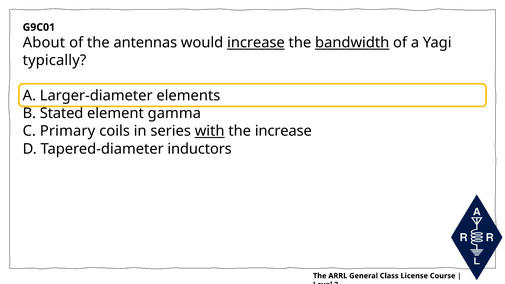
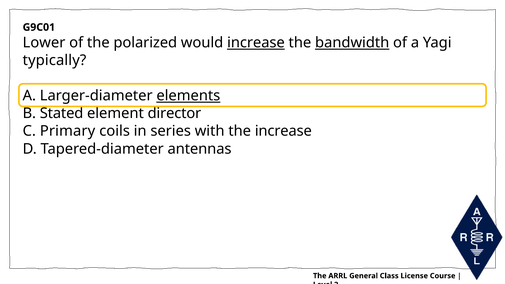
About: About -> Lower
antennas: antennas -> polarized
elements underline: none -> present
gamma: gamma -> director
with underline: present -> none
inductors: inductors -> antennas
